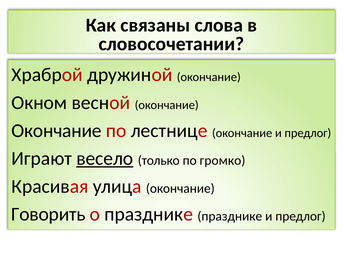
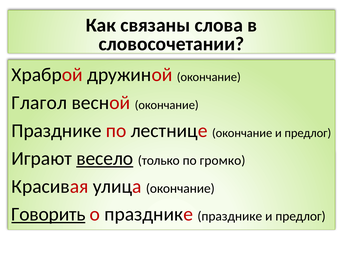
Окном: Окном -> Глагол
Окончание at (57, 131): Окончание -> Празднике
Говорить underline: none -> present
